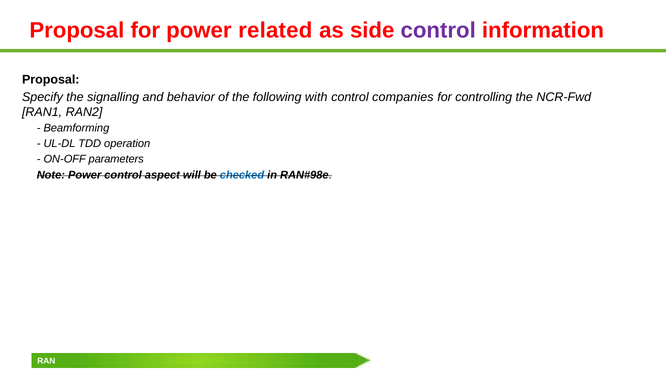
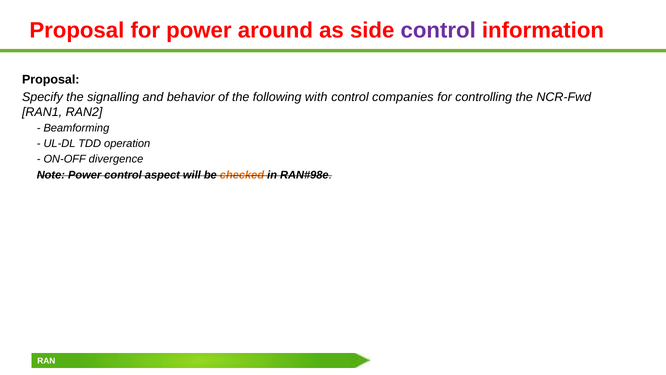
related: related -> around
parameters: parameters -> divergence
checked colour: blue -> orange
